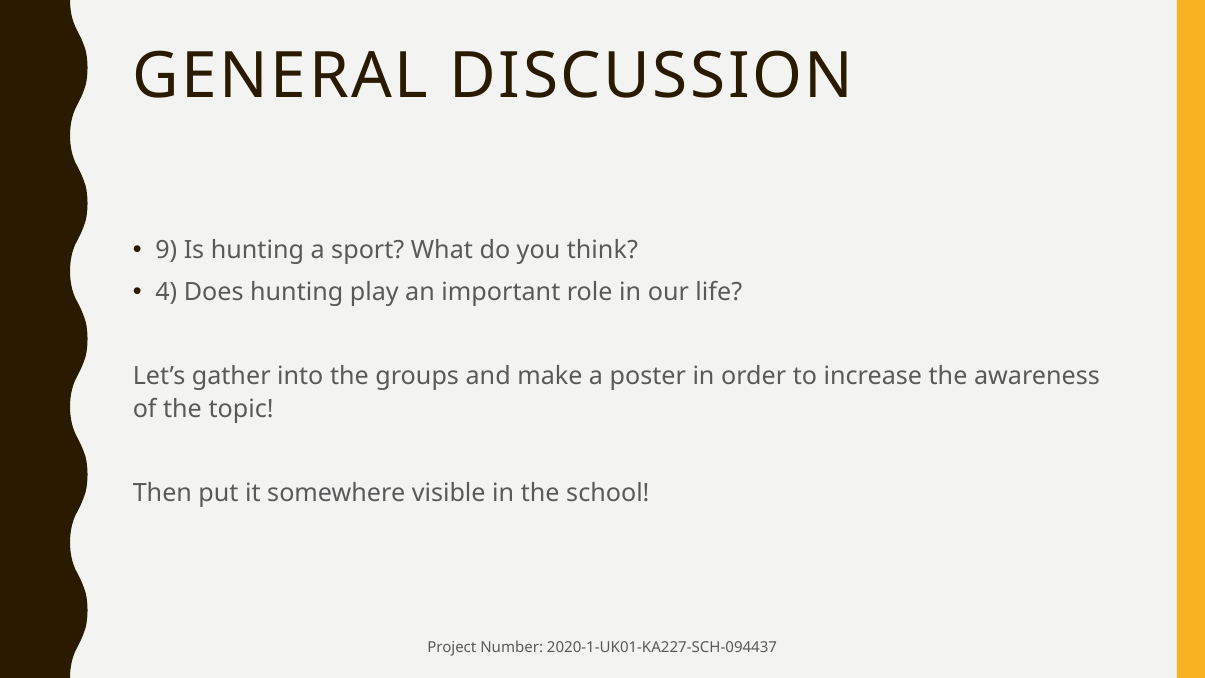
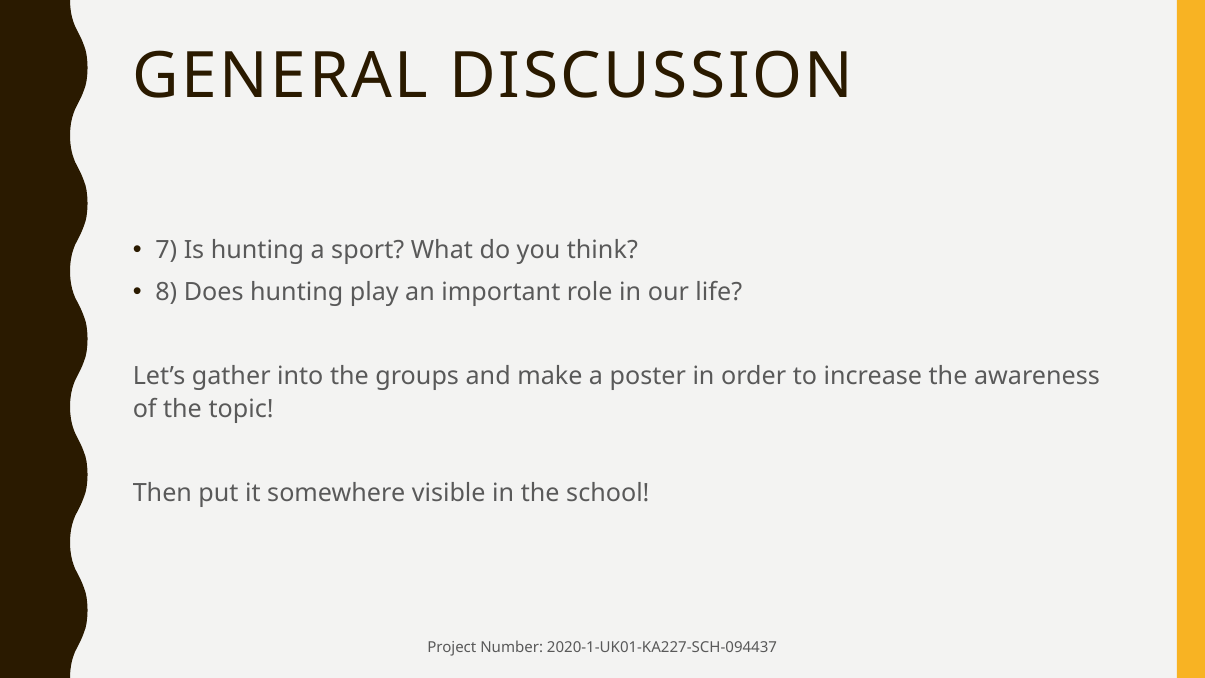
9: 9 -> 7
4: 4 -> 8
